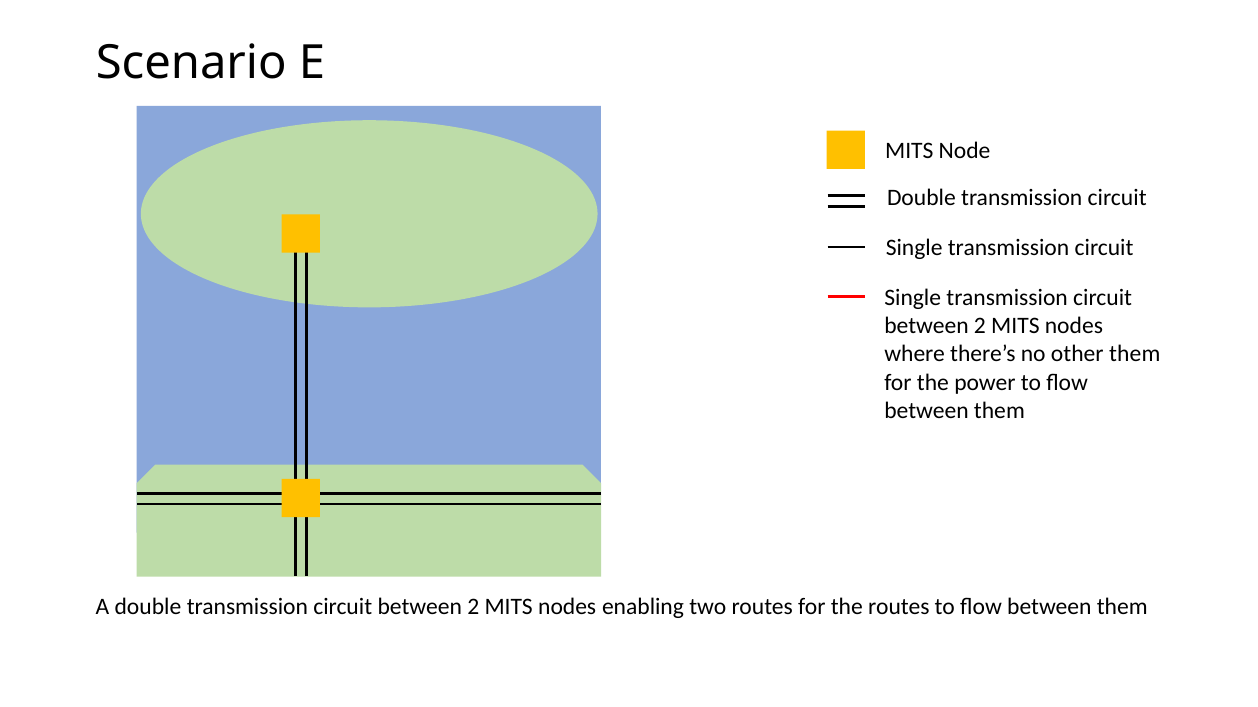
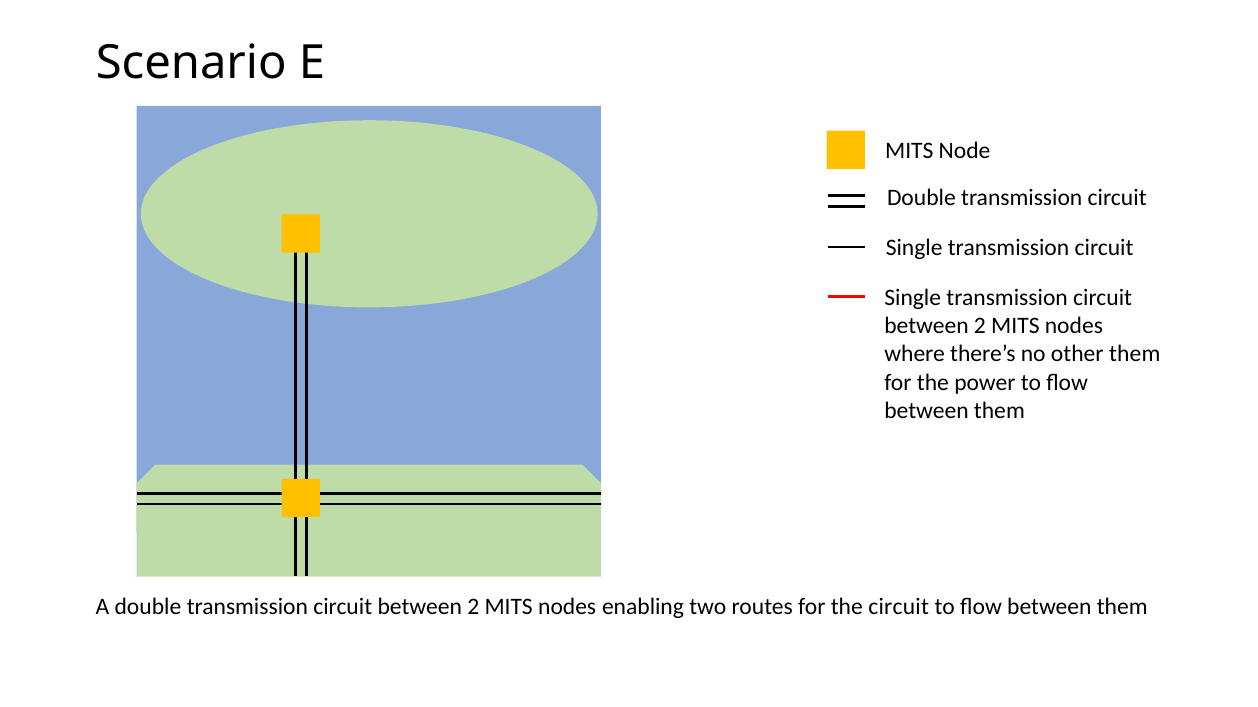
the routes: routes -> circuit
